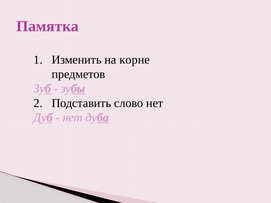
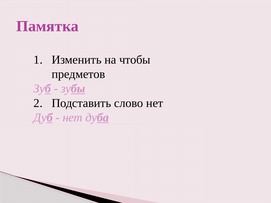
корне: корне -> чтобы
